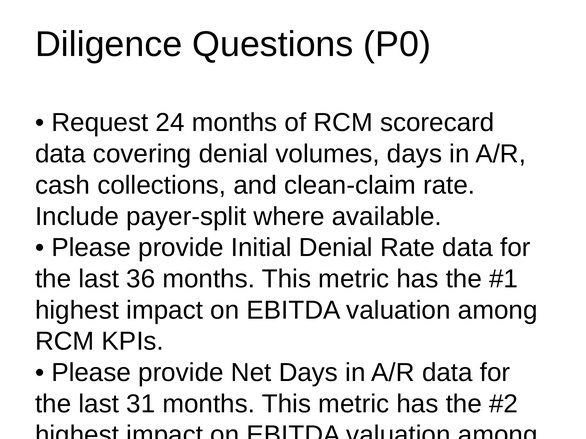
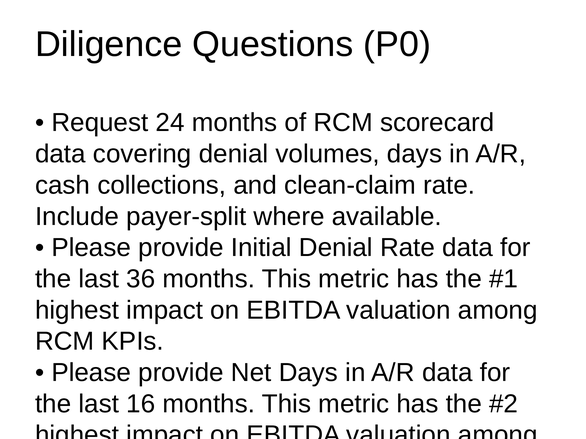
31: 31 -> 16
